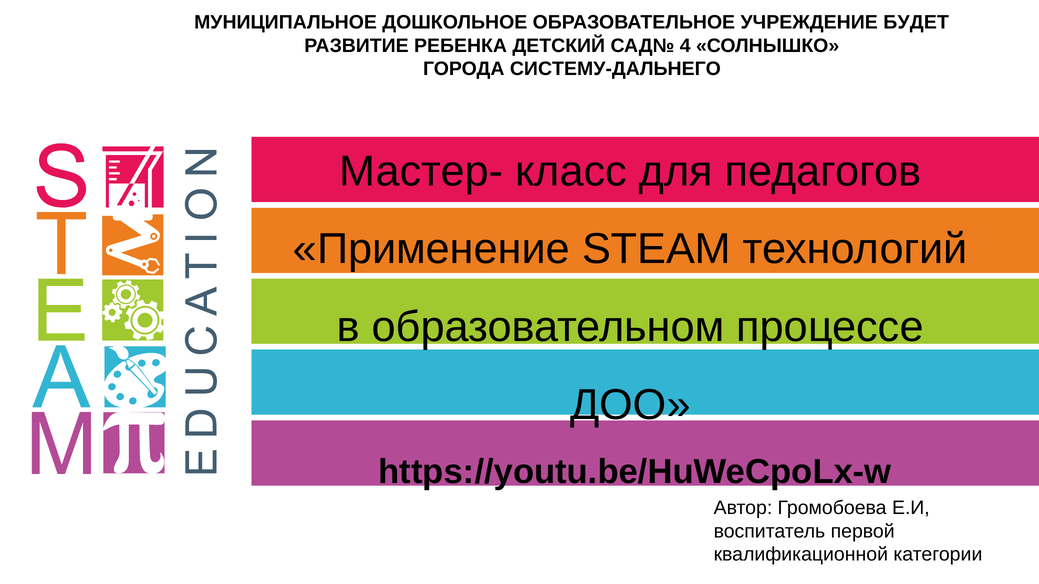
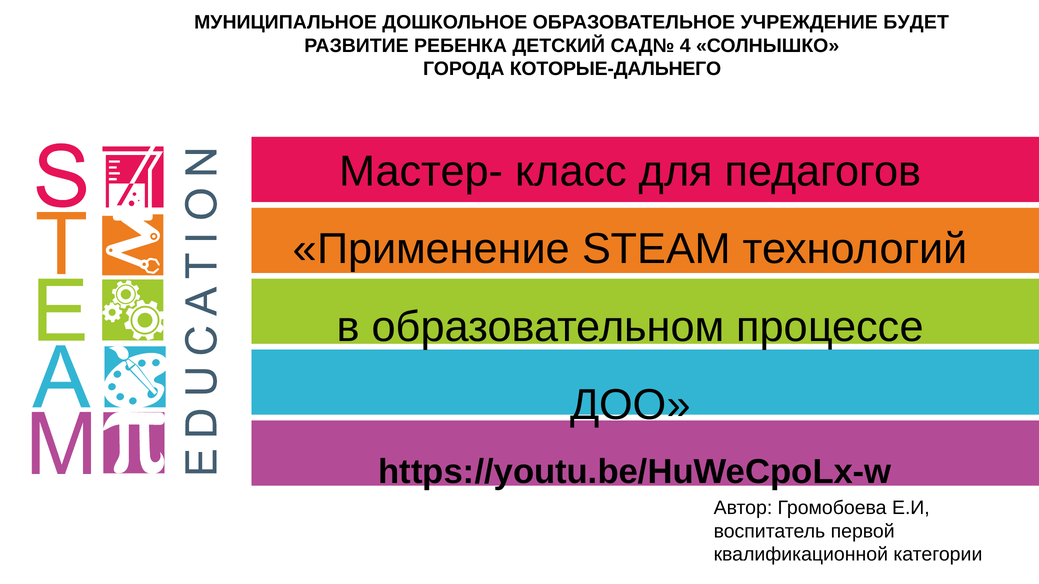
СИСТЕМУ-ДАЛЬНЕГО: СИСТЕМУ-ДАЛЬНЕГО -> КОТОРЫЕ-ДАЛЬНЕГО
